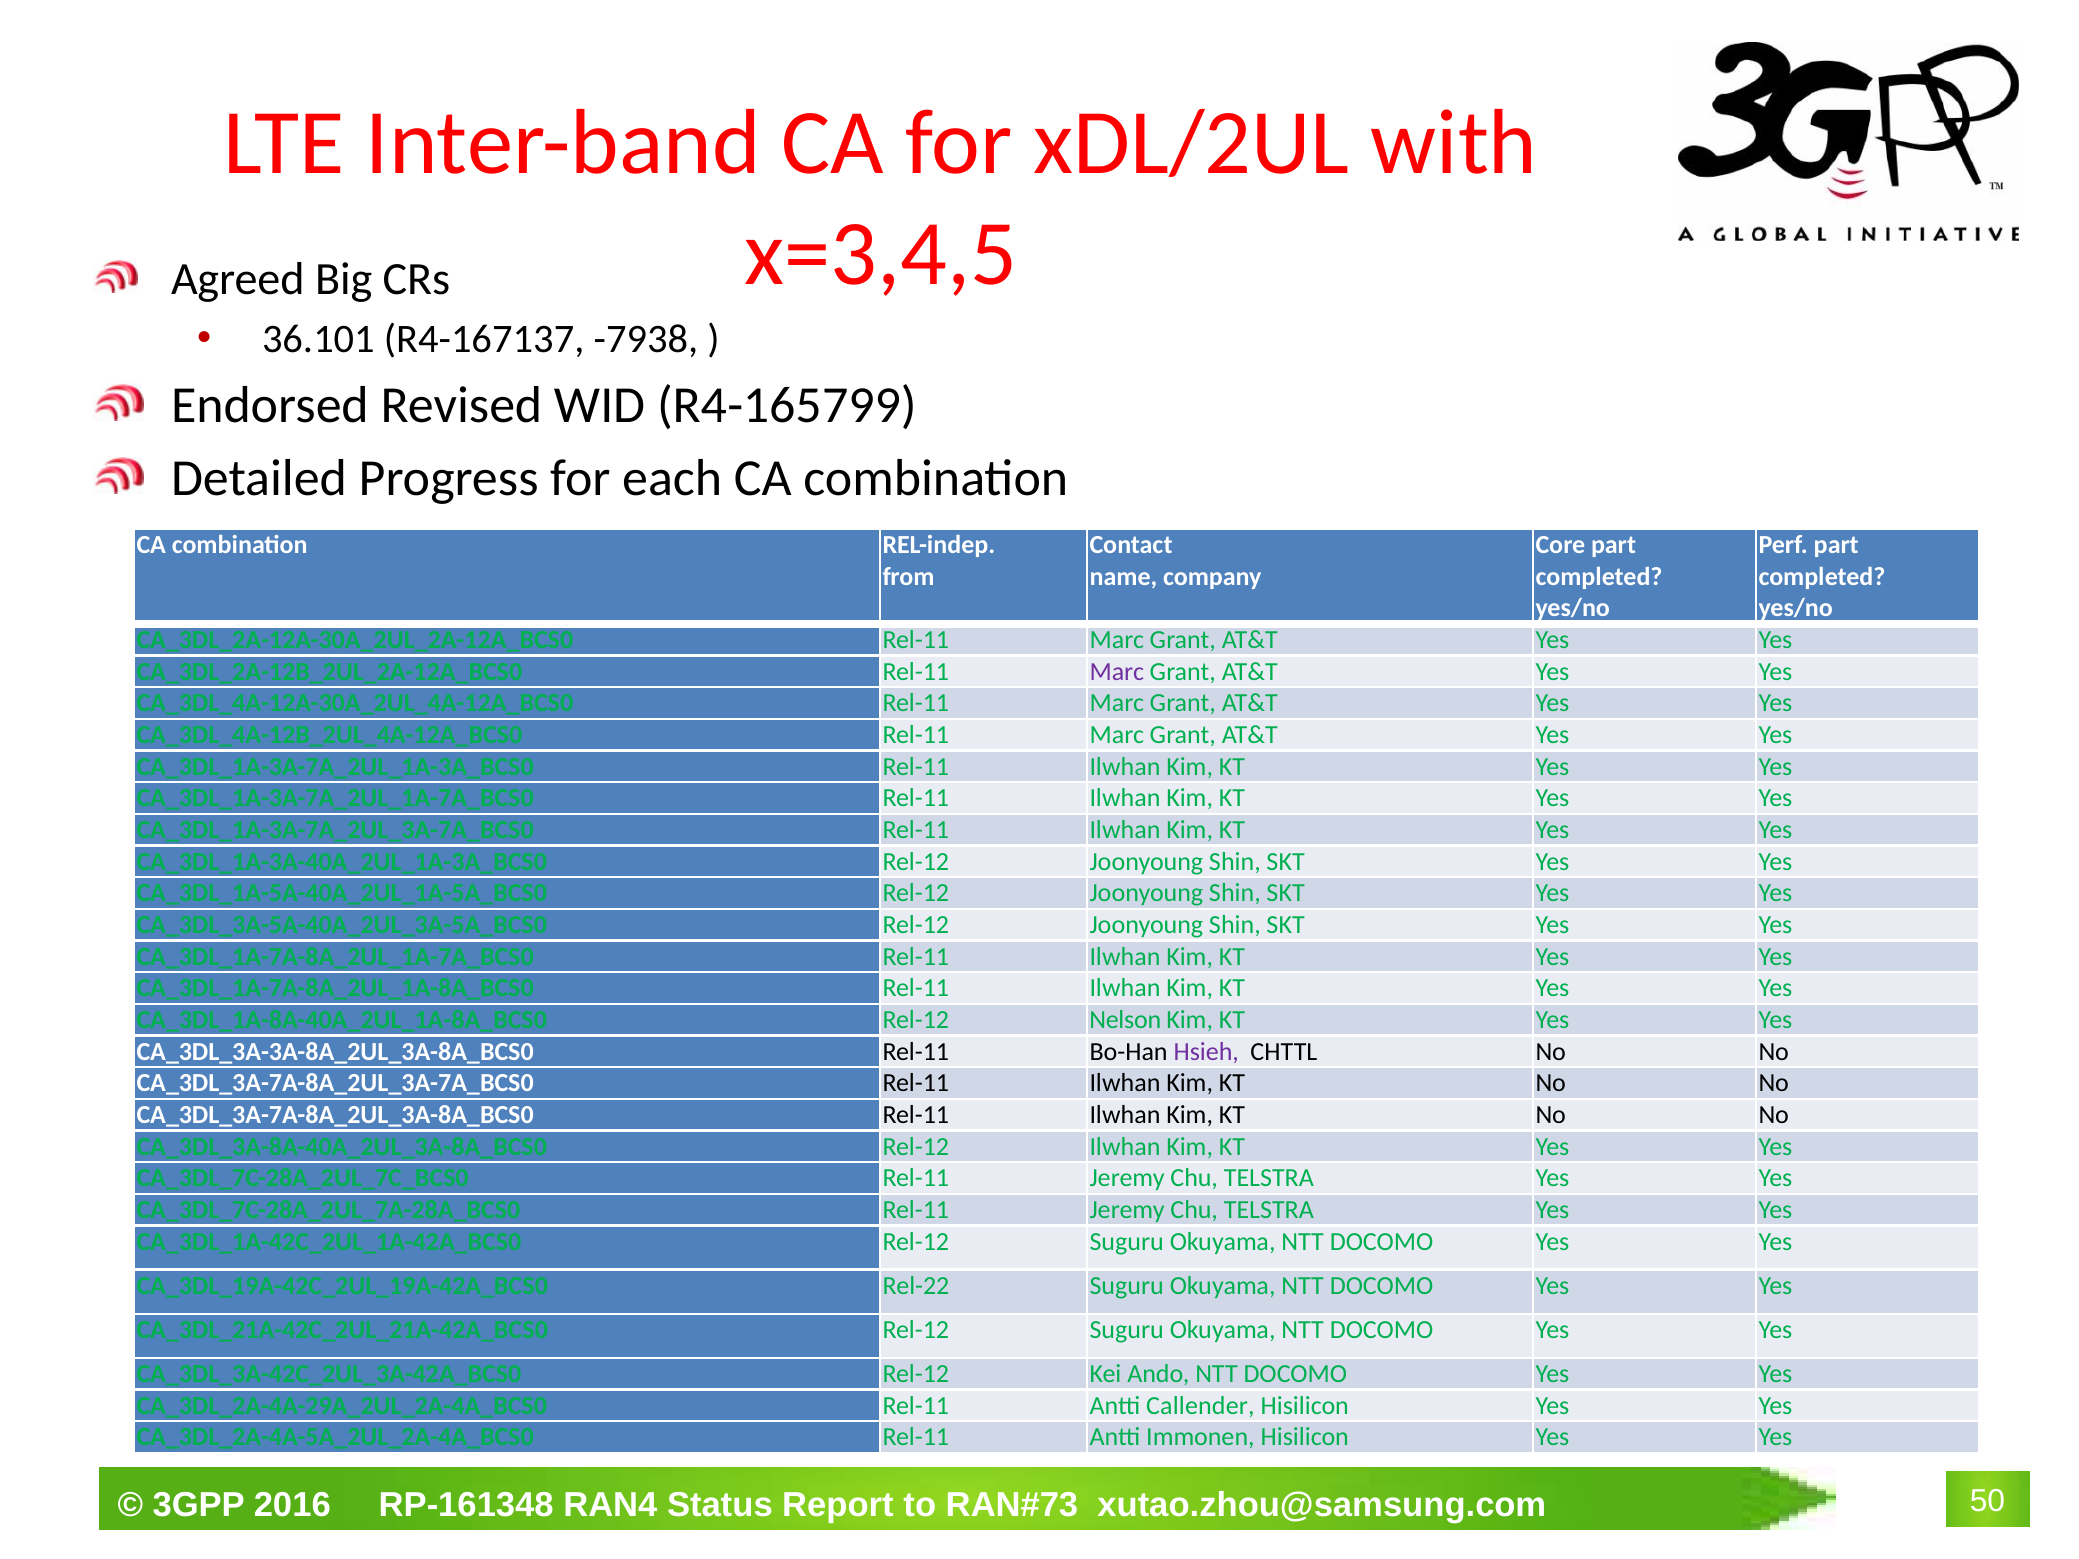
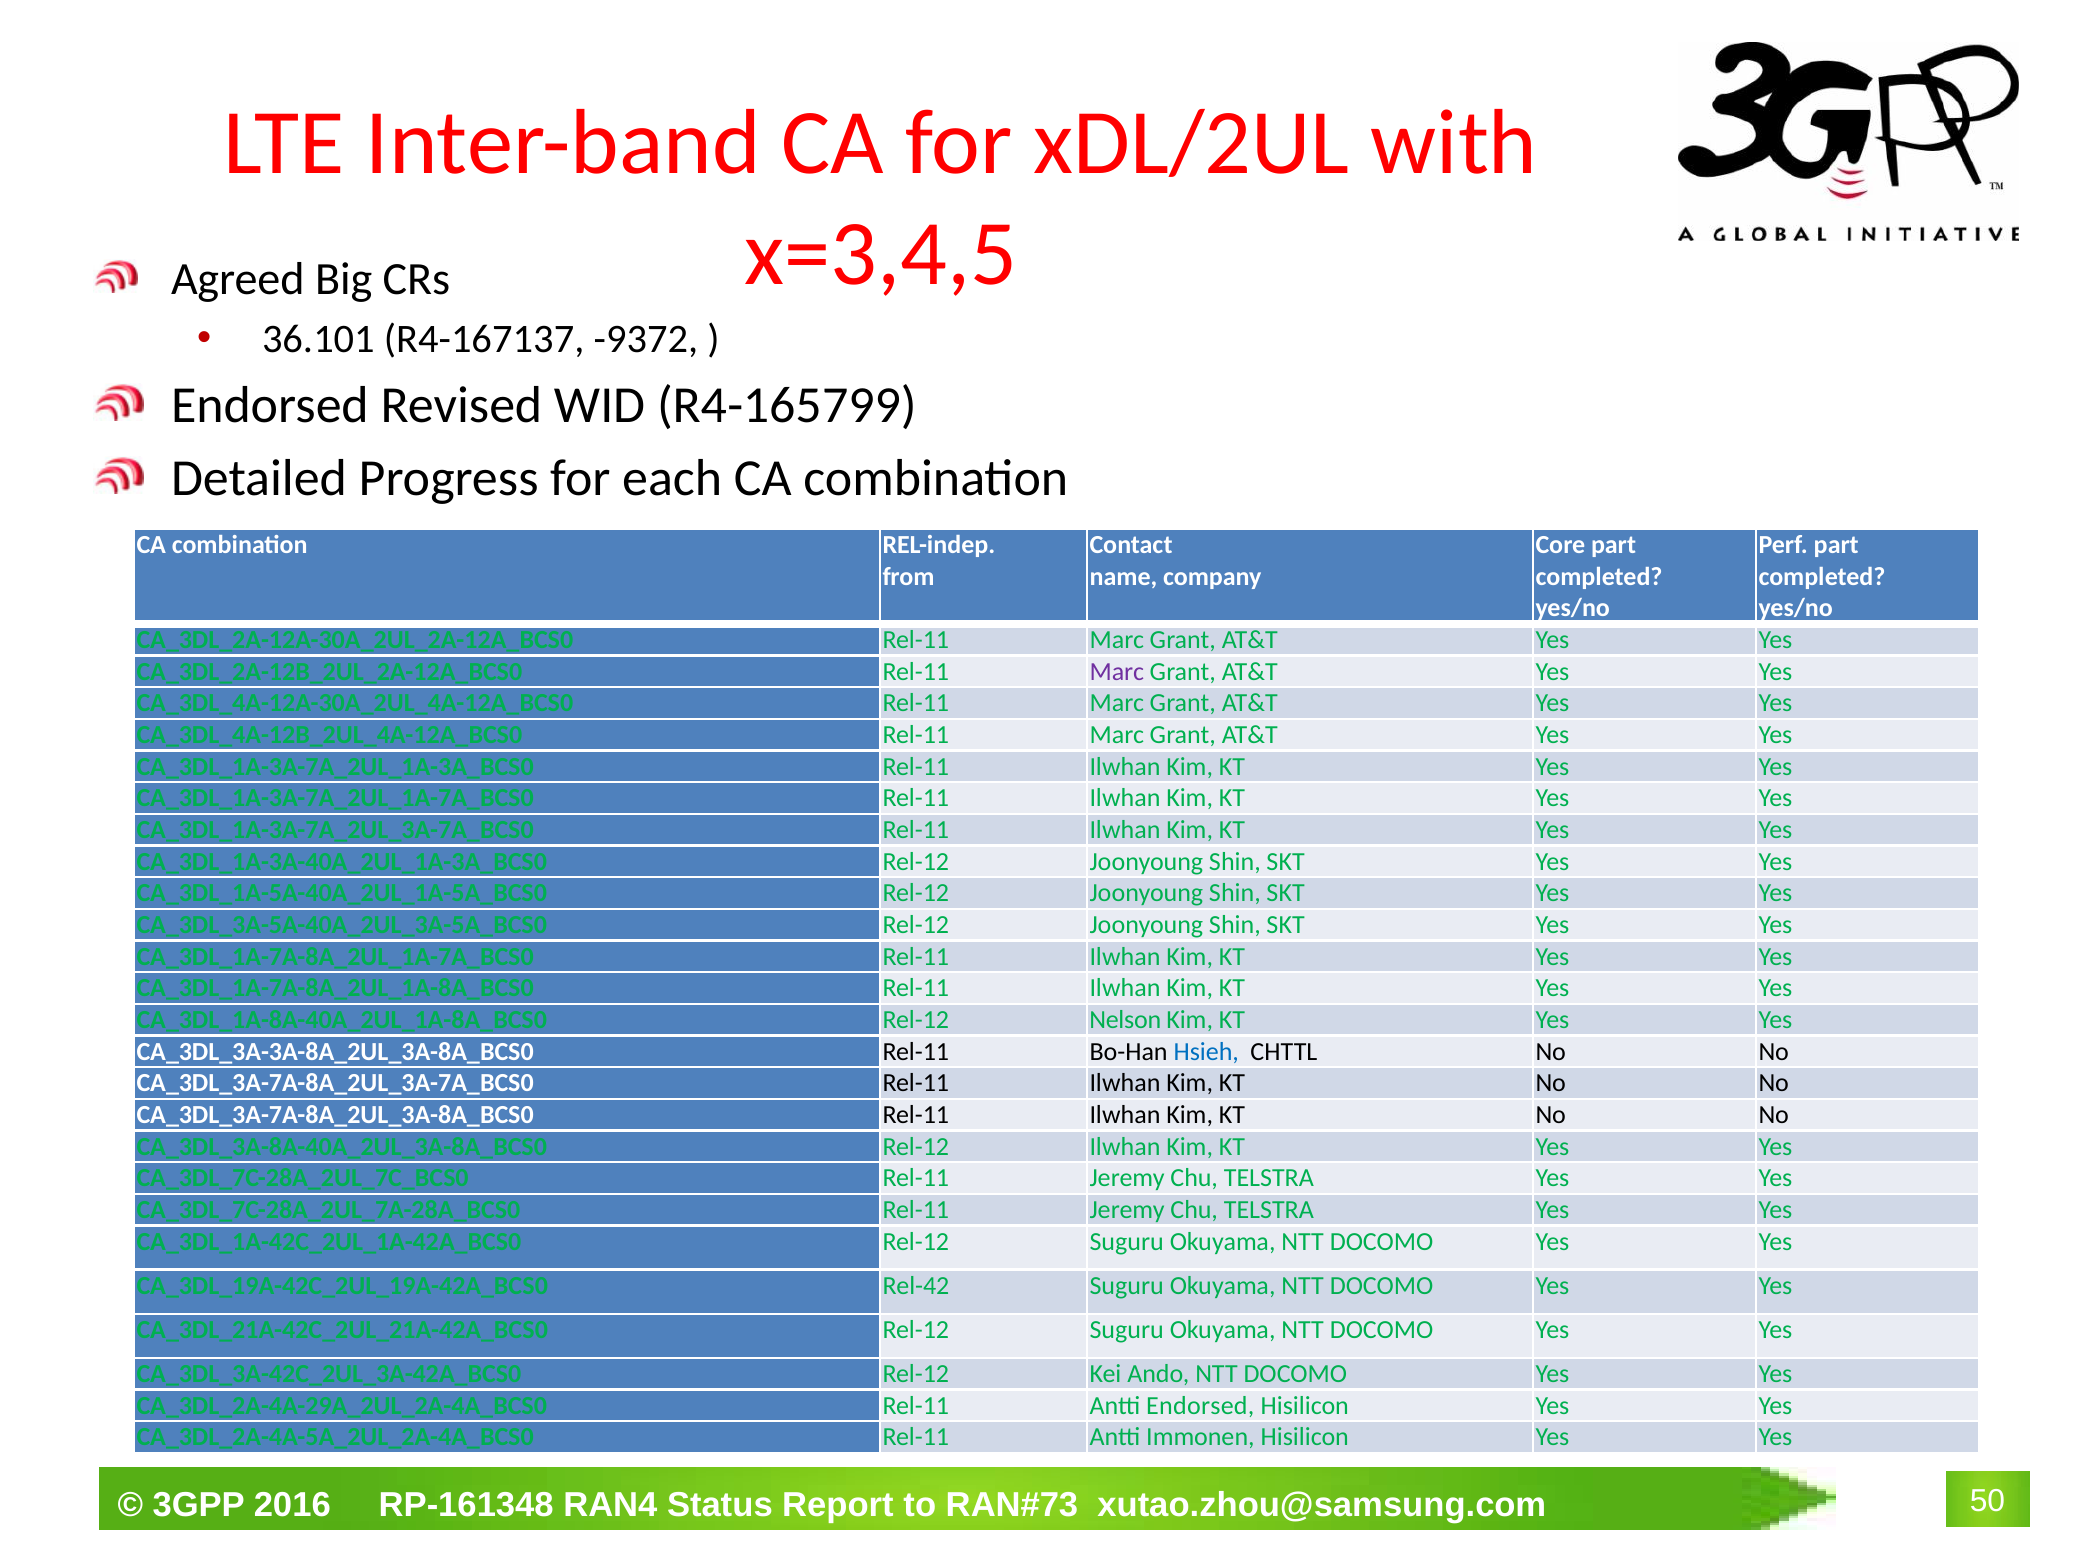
-7938: -7938 -> -9372
Hsieh colour: purple -> blue
Rel-22: Rel-22 -> Rel-42
Antti Callender: Callender -> Endorsed
